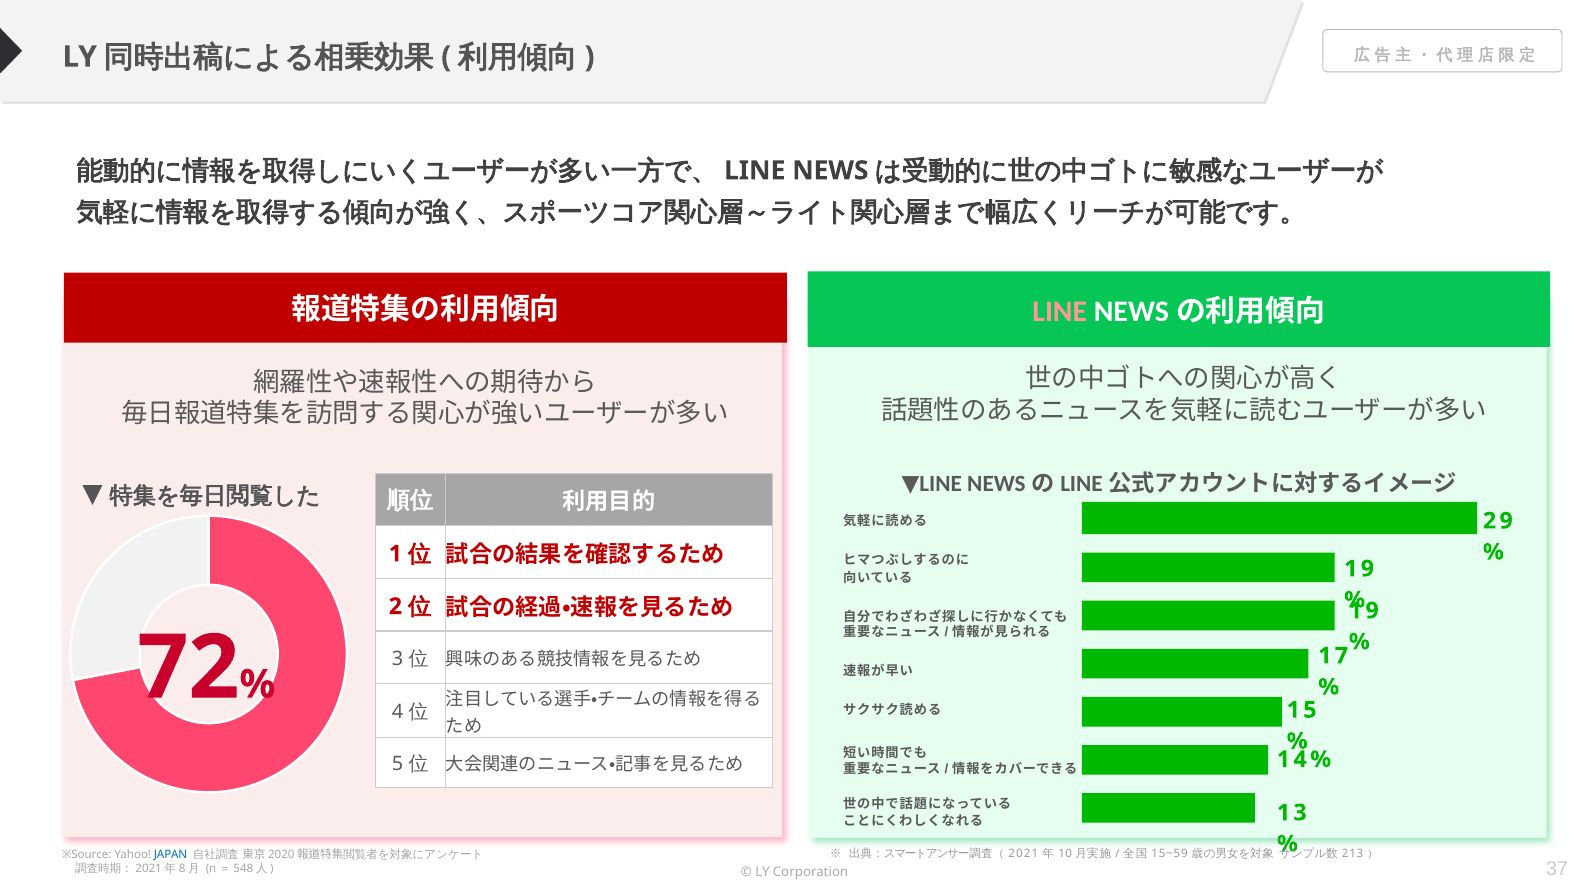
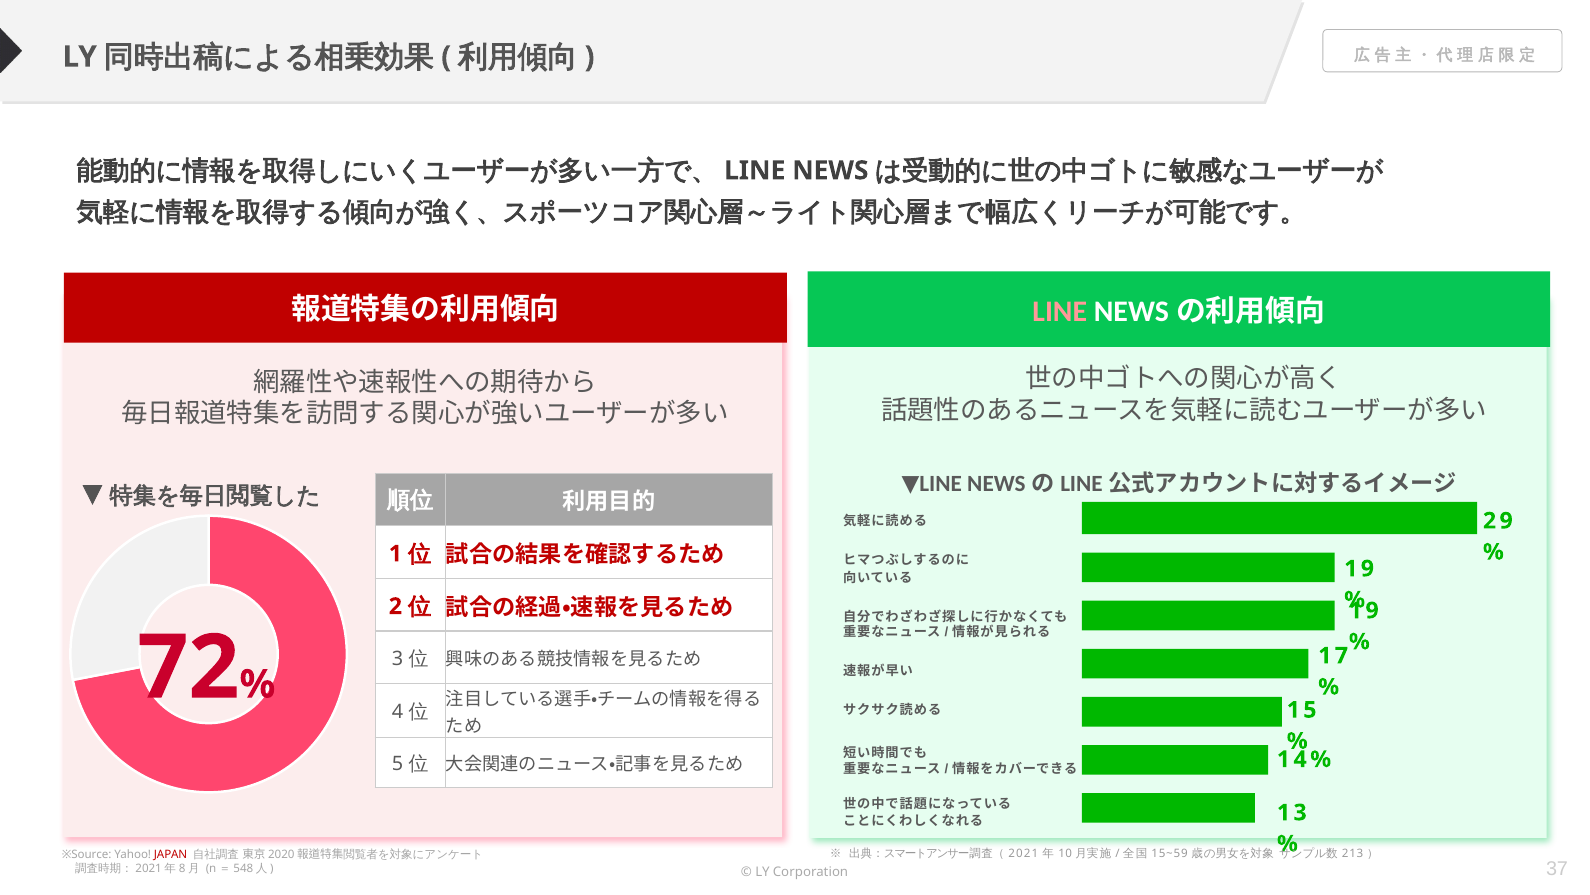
JAPAN colour: blue -> red
